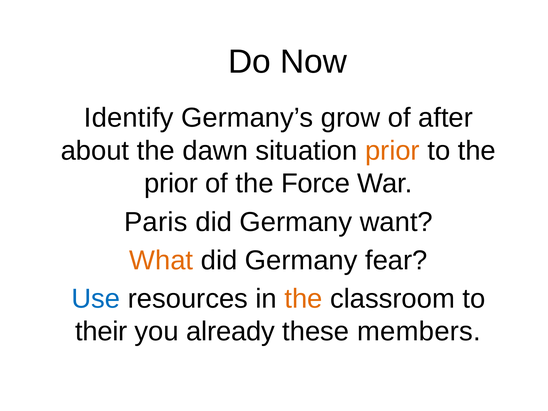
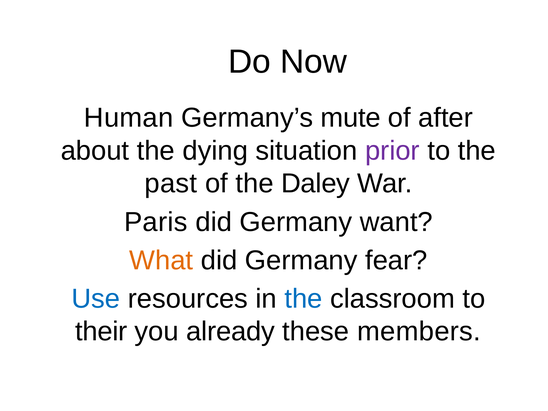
Identify: Identify -> Human
grow: grow -> mute
dawn: dawn -> dying
prior at (392, 151) colour: orange -> purple
prior at (171, 184): prior -> past
Force: Force -> Daley
the at (304, 299) colour: orange -> blue
